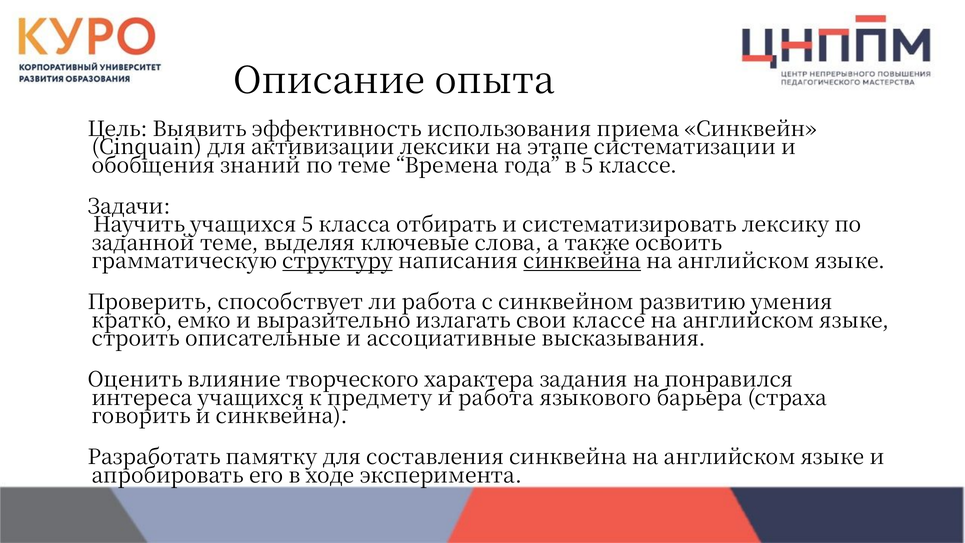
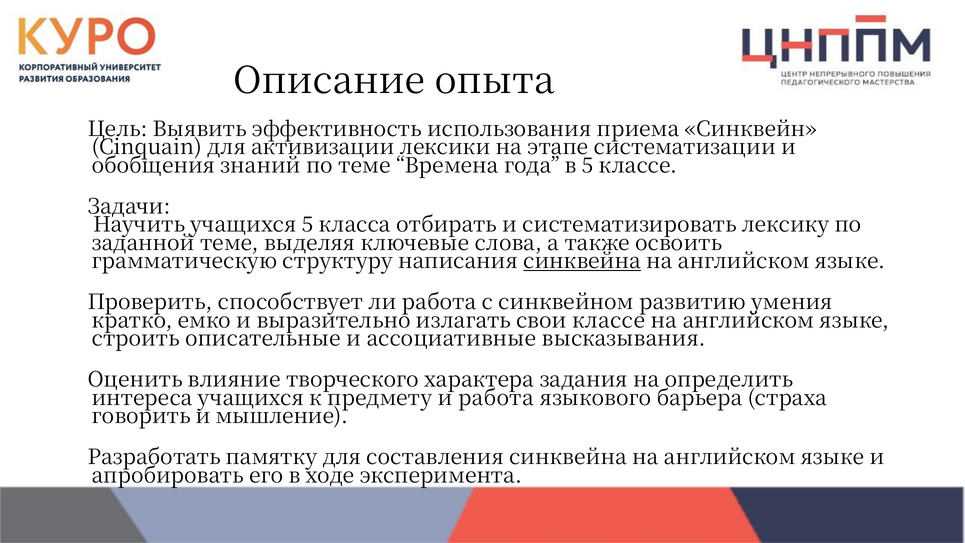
структуру underline: present -> none
понравился: понравился -> определить
и синквейна: синквейна -> мышление
